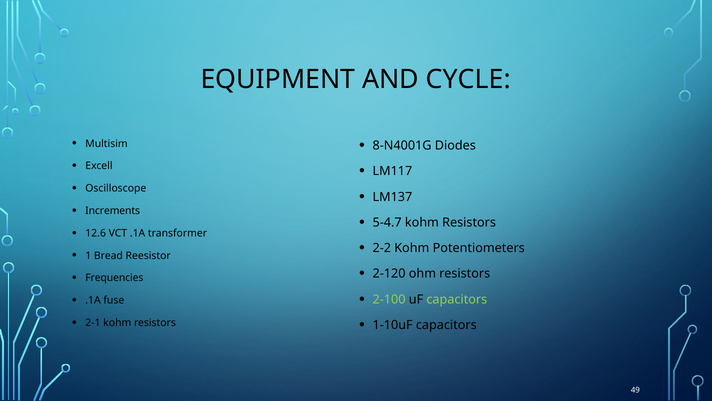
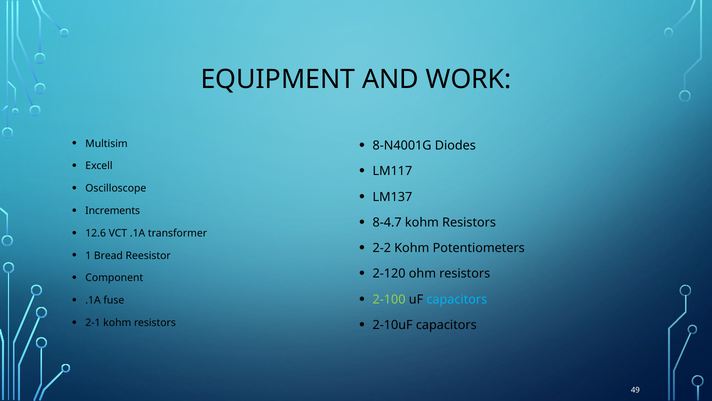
CYCLE: CYCLE -> WORK
5-4.7: 5-4.7 -> 8-4.7
Frequencies: Frequencies -> Component
capacitors at (457, 299) colour: light green -> light blue
1-10uF: 1-10uF -> 2-10uF
